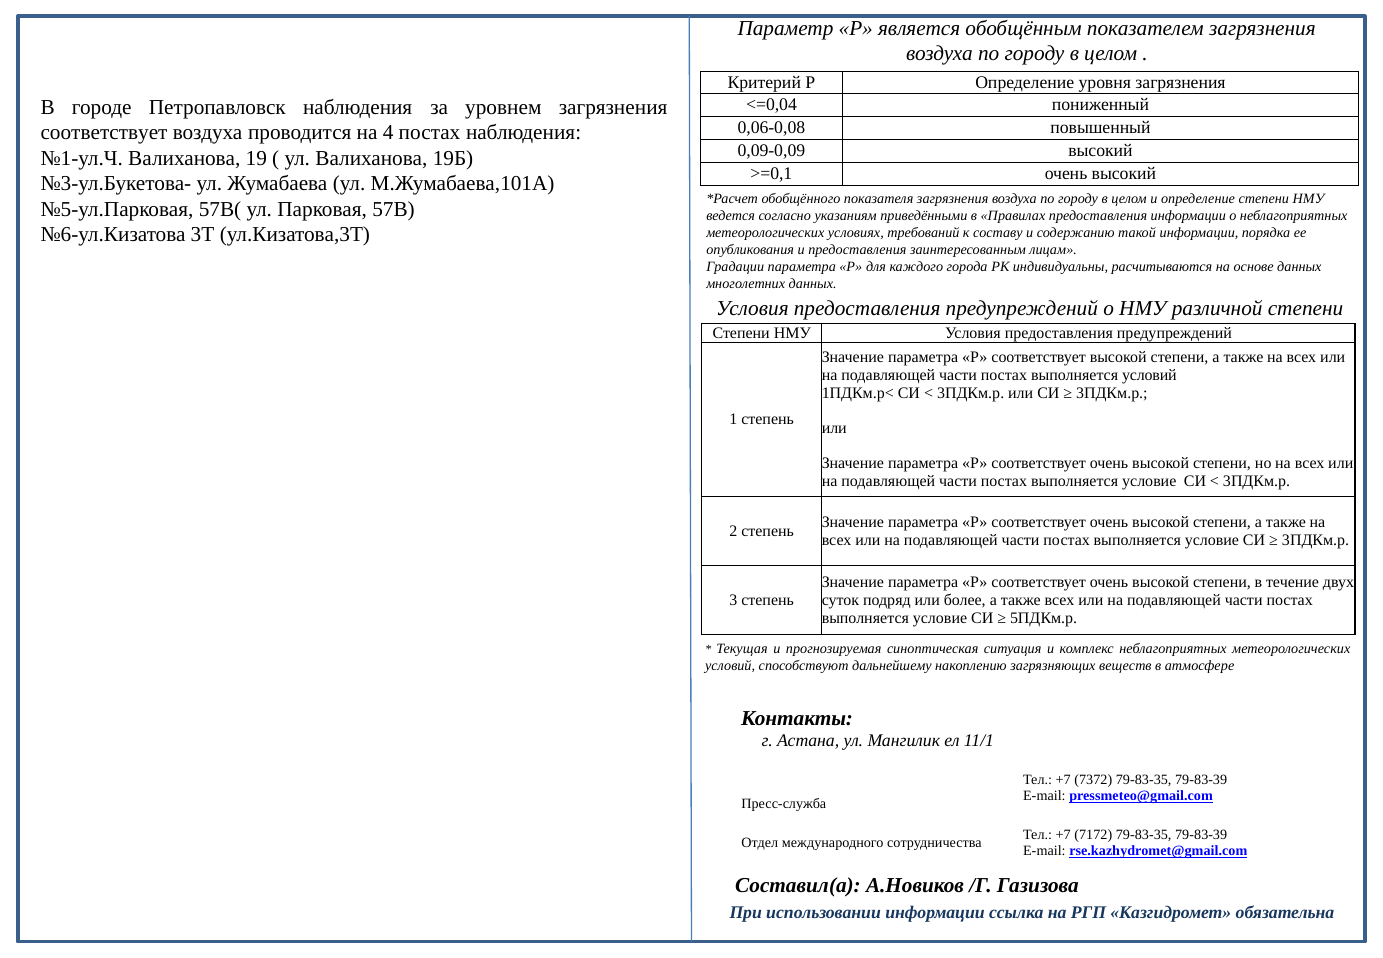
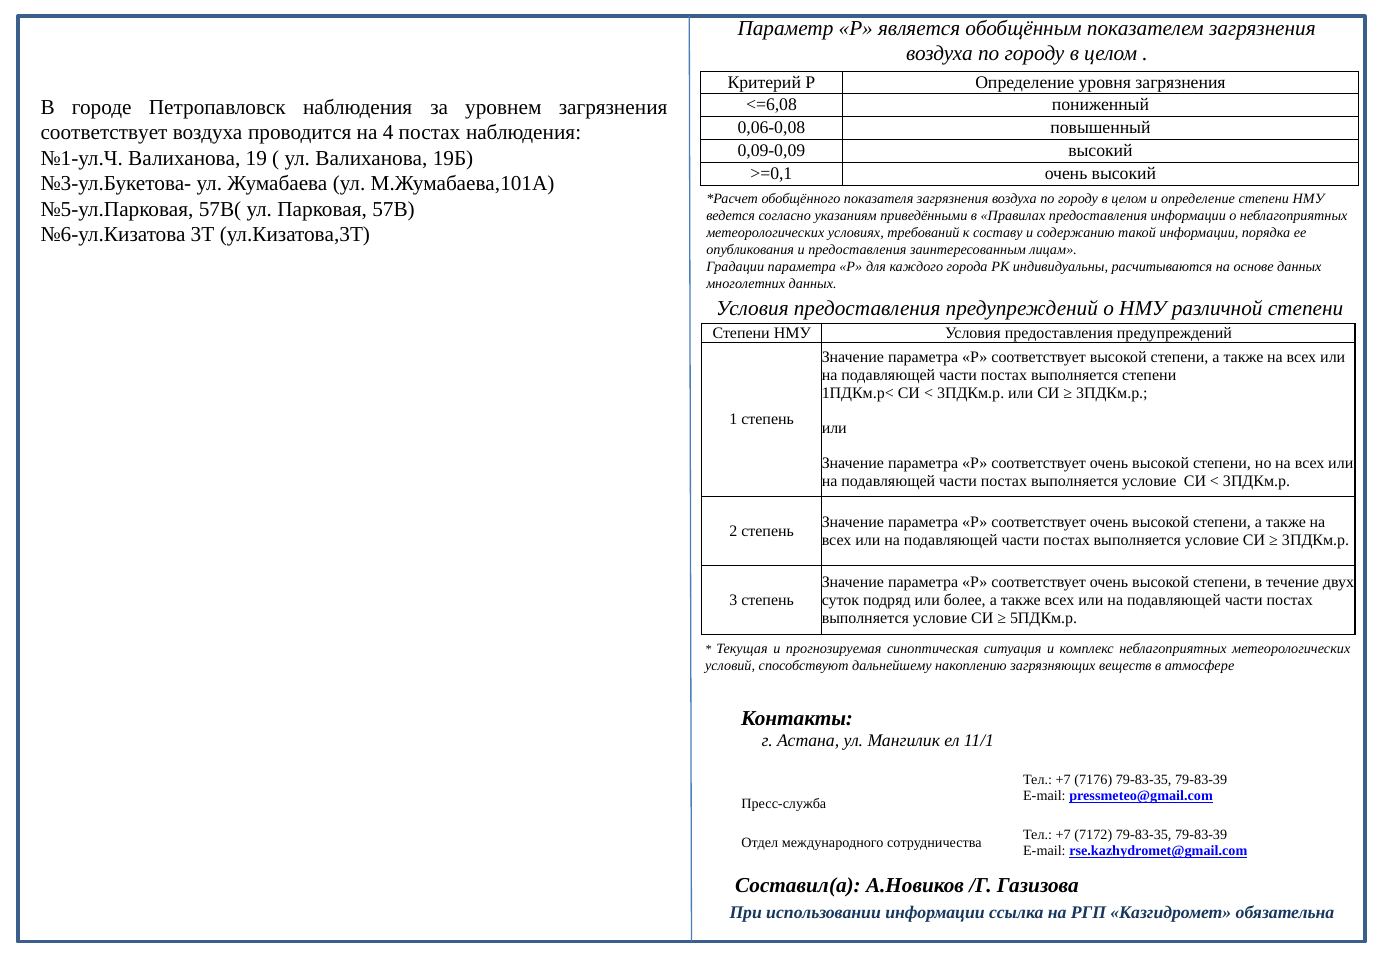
<=0,04: <=0,04 -> <=6,08
выполняется условий: условий -> степени
7372: 7372 -> 7176
